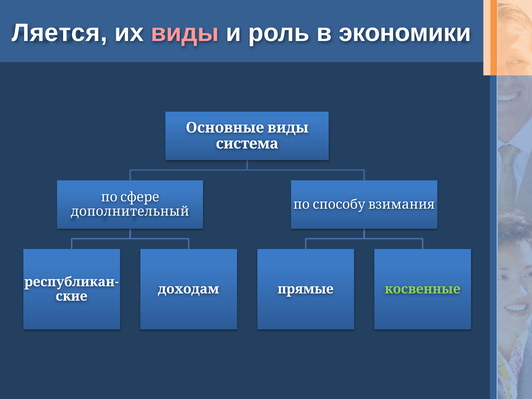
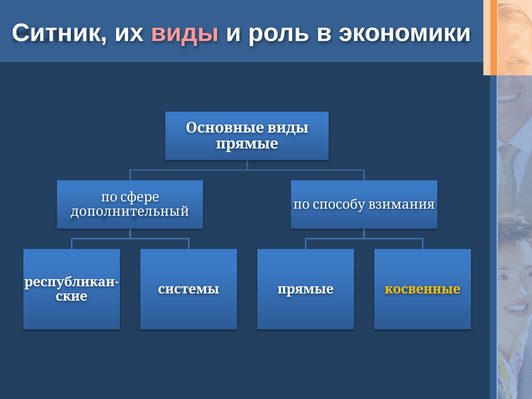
Ляется: Ляется -> Ситник
система at (247, 144): система -> прямые
доходам: доходам -> системы
косвенные colour: light green -> yellow
